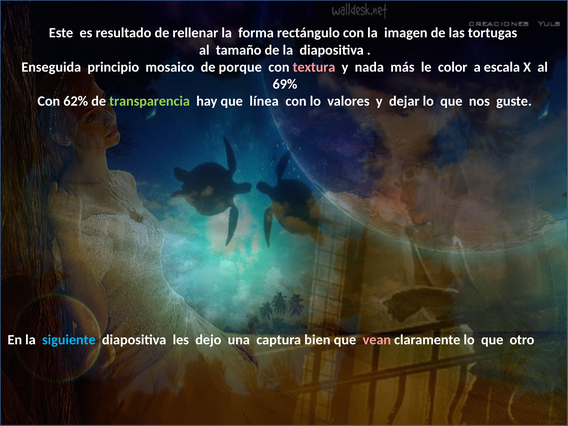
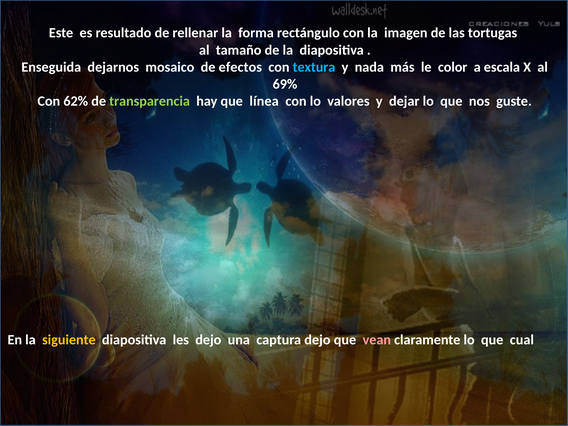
principio: principio -> dejarnos
porque: porque -> efectos
textura colour: pink -> light blue
siguiente colour: light blue -> yellow
captura bien: bien -> dejo
otro: otro -> cual
